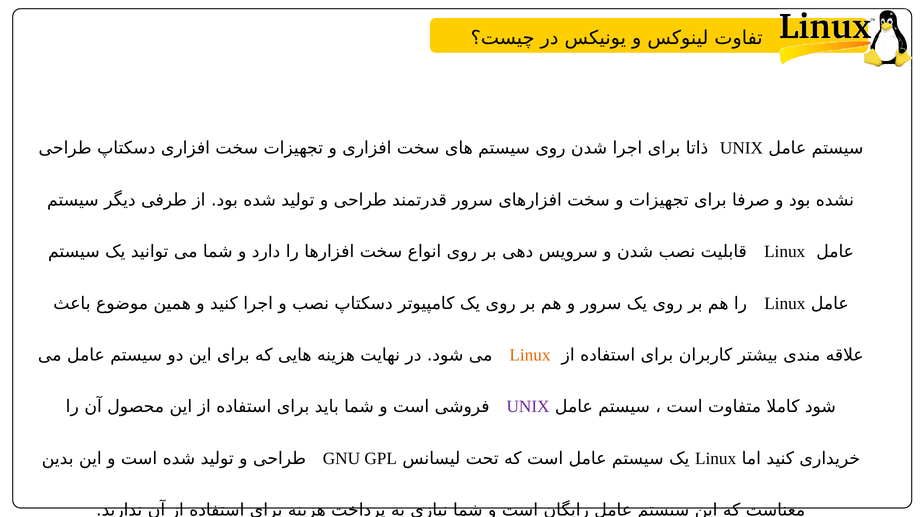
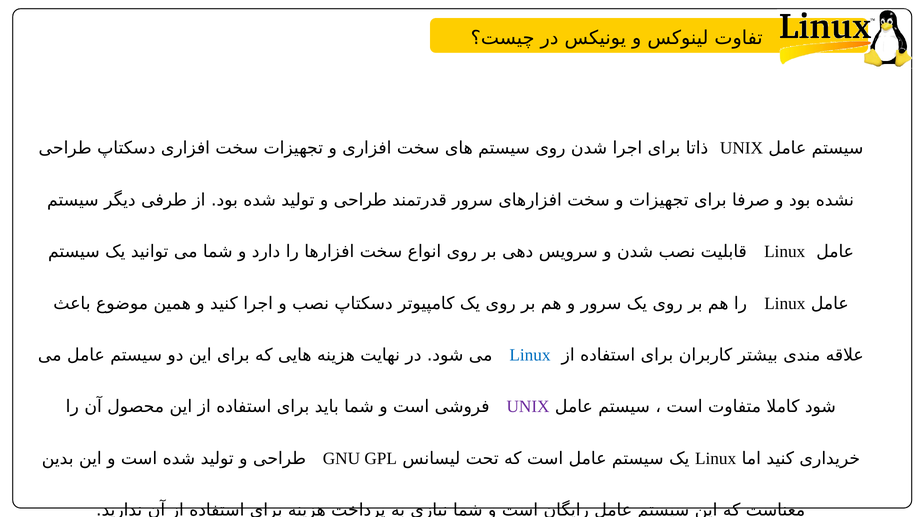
Linux at (530, 355) colour: orange -> blue
